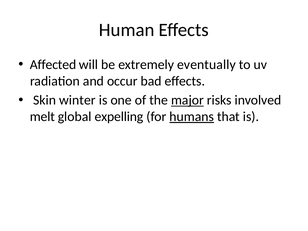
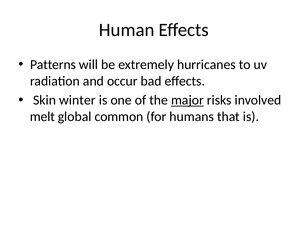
Affected: Affected -> Patterns
eventually: eventually -> hurricanes
expelling: expelling -> common
humans underline: present -> none
